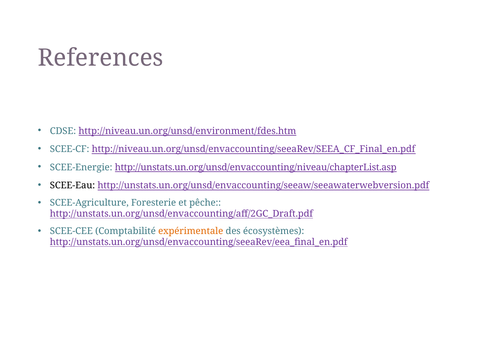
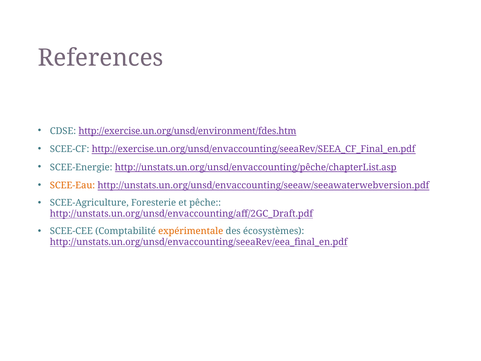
http://niveau.un.org/unsd/environment/fdes.htm: http://niveau.un.org/unsd/environment/fdes.htm -> http://exercise.un.org/unsd/environment/fdes.htm
http://niveau.un.org/unsd/envaccounting/seeaRev/SEEA_CF_Final_en.pdf: http://niveau.un.org/unsd/envaccounting/seeaRev/SEEA_CF_Final_en.pdf -> http://exercise.un.org/unsd/envaccounting/seeaRev/SEEA_CF_Final_en.pdf
http://unstats.un.org/unsd/envaccounting/niveau/chapterList.asp: http://unstats.un.org/unsd/envaccounting/niveau/chapterList.asp -> http://unstats.un.org/unsd/envaccounting/pêche/chapterList.asp
SCEE-Eau colour: black -> orange
